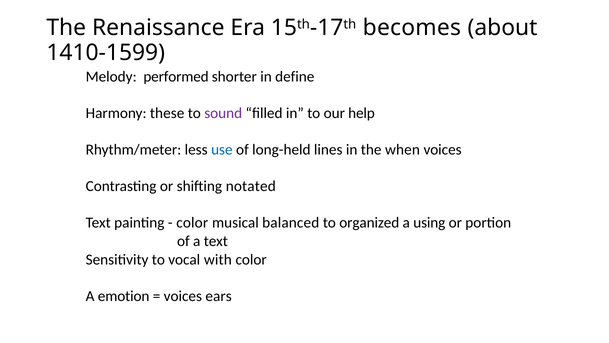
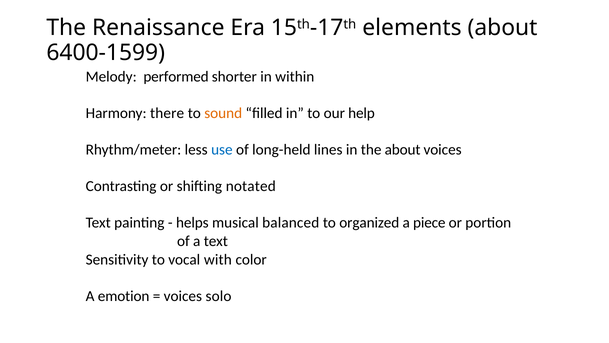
becomes: becomes -> elements
1410-1599: 1410-1599 -> 6400-1599
define: define -> within
these: these -> there
sound colour: purple -> orange
the when: when -> about
color at (192, 223): color -> helps
using: using -> piece
ears: ears -> solo
